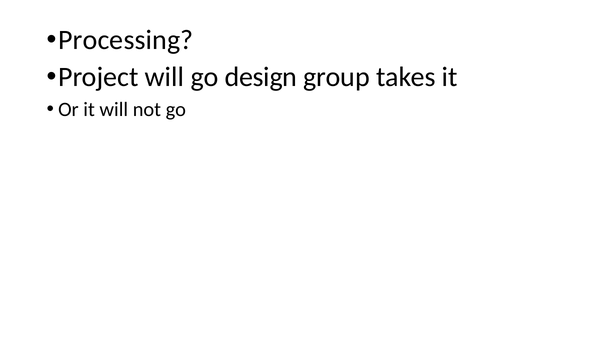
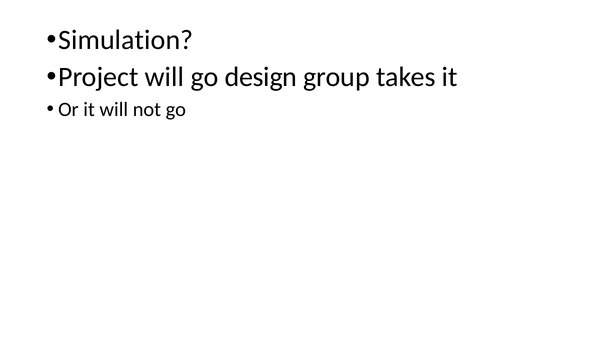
Processing: Processing -> Simulation
